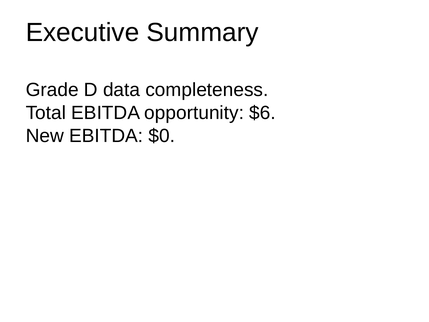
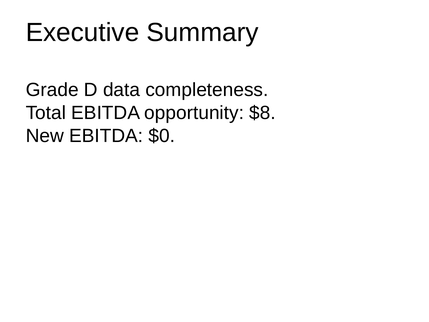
$6: $6 -> $8
